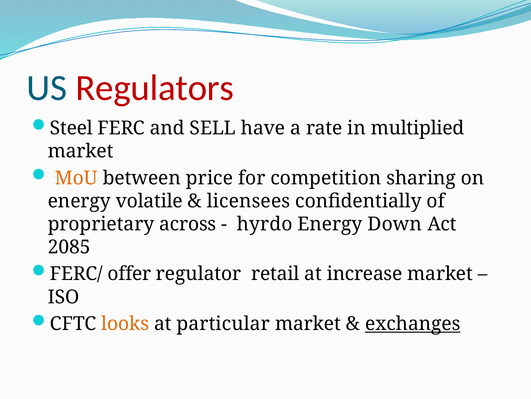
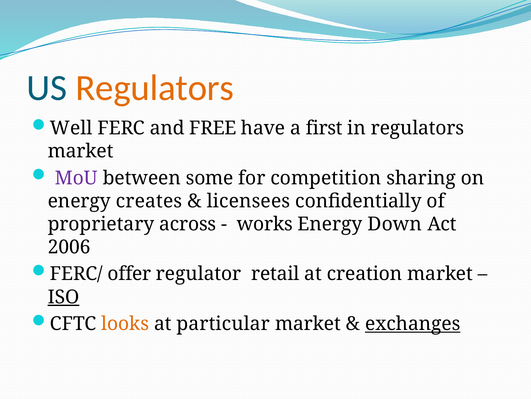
Regulators at (155, 88) colour: red -> orange
Steel: Steel -> Well
SELL: SELL -> FREE
rate: rate -> first
in multiplied: multiplied -> regulators
MoU colour: orange -> purple
price: price -> some
volatile: volatile -> creates
hyrdo: hyrdo -> works
2085: 2085 -> 2006
increase: increase -> creation
ISO underline: none -> present
